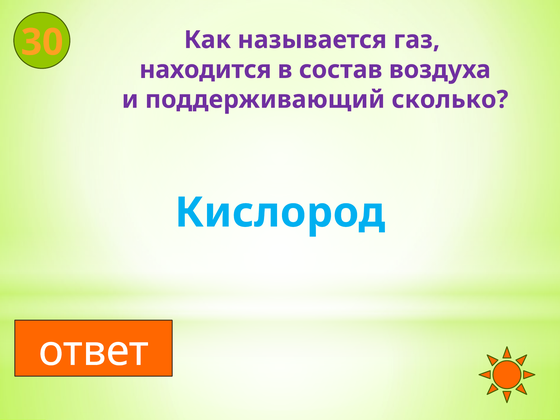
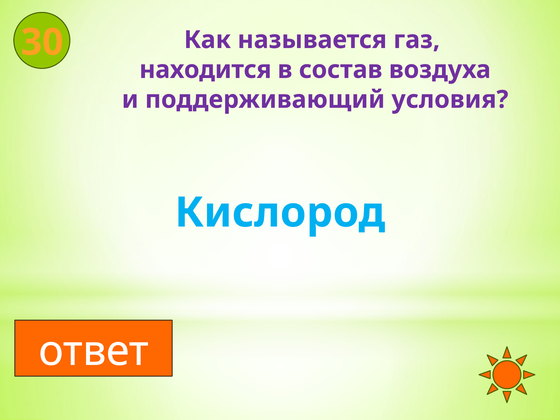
сколько: сколько -> условия
